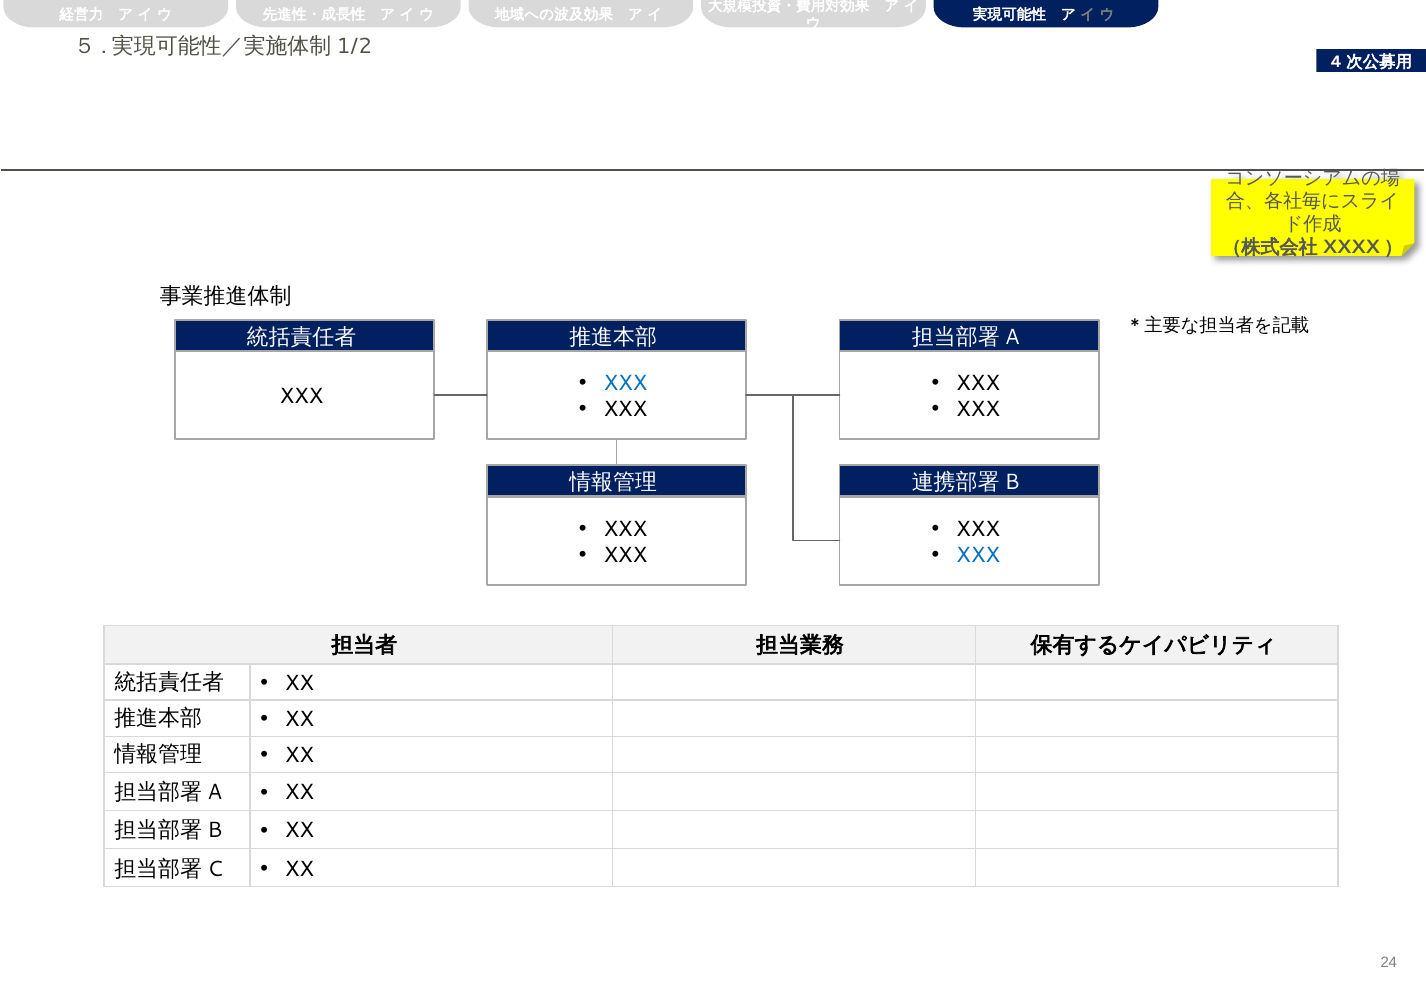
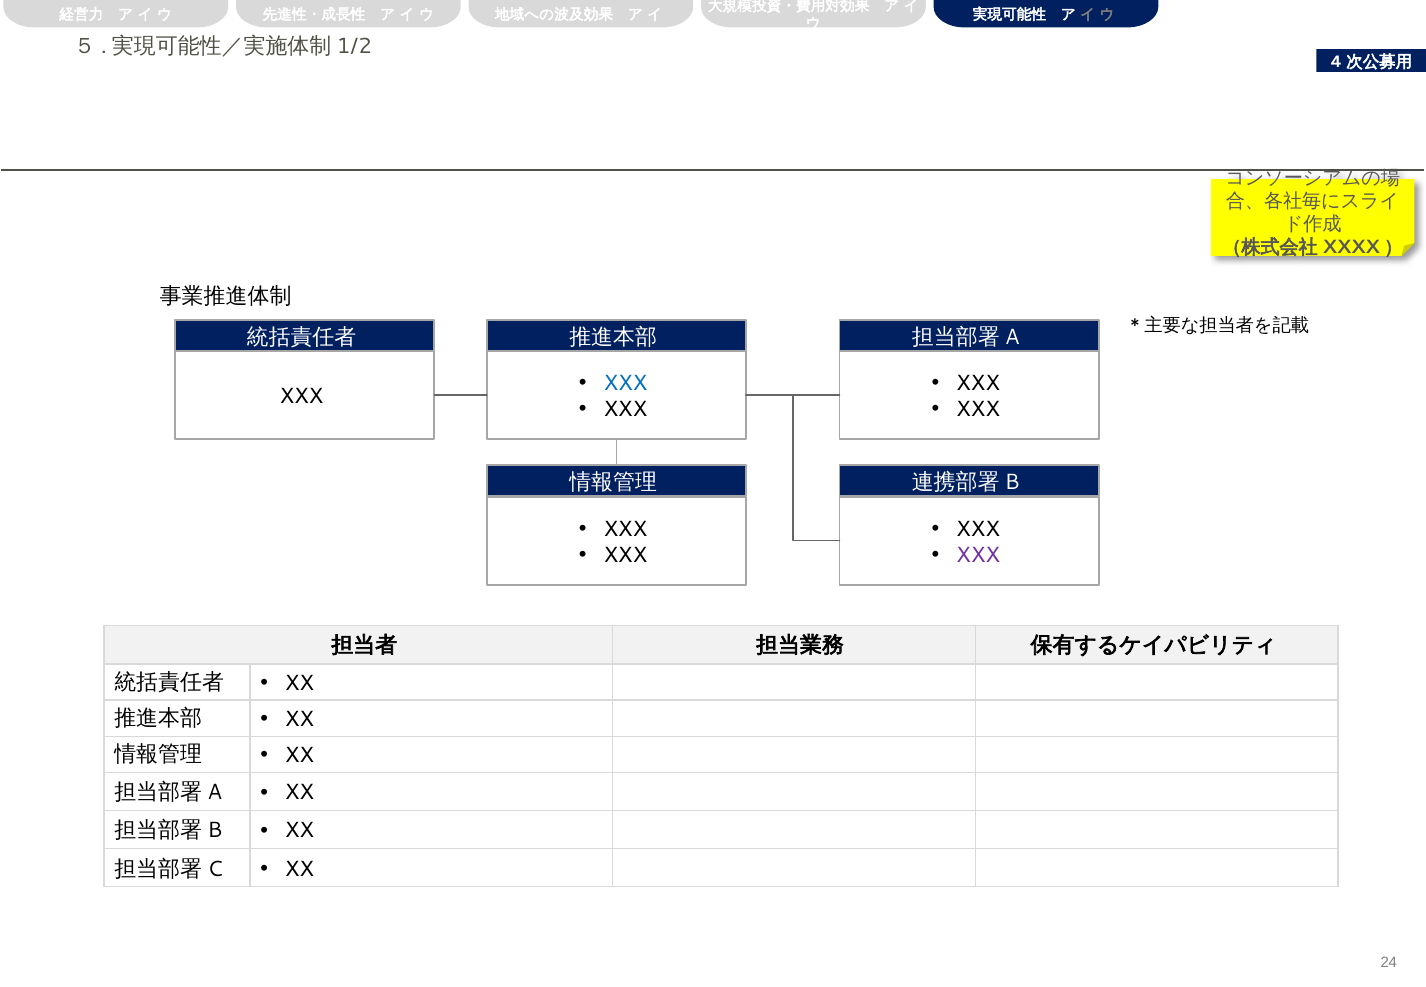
XXX at (978, 556) colour: blue -> purple
